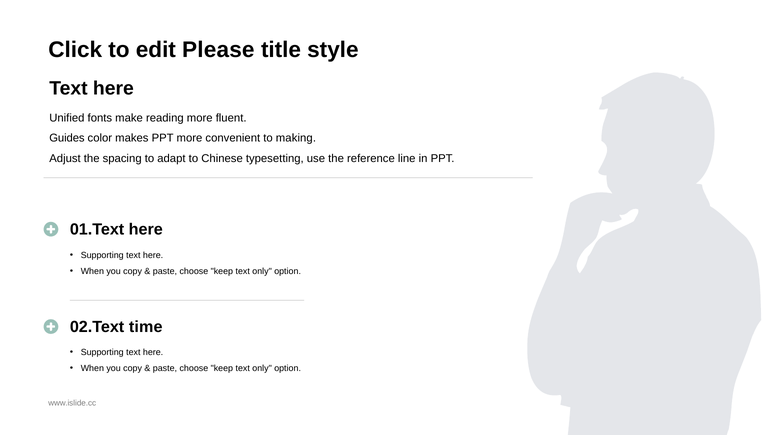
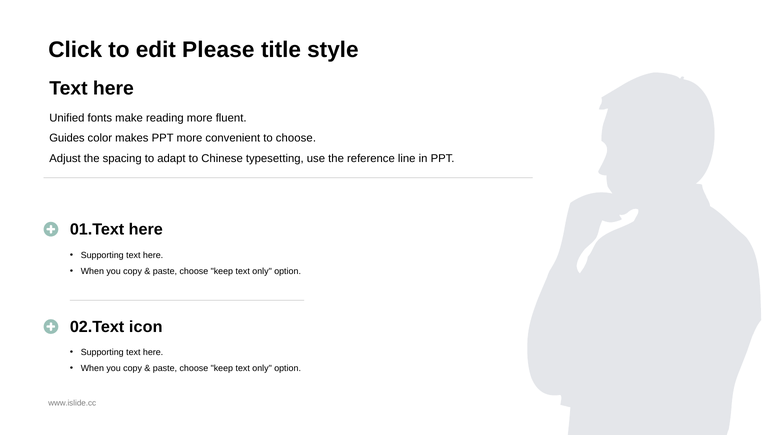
to making: making -> choose
time: time -> icon
